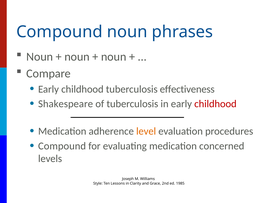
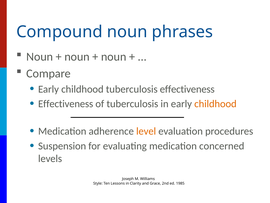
Shakespeare at (66, 104): Shakespeare -> Effectiveness
childhood at (215, 104) colour: red -> orange
Compound at (62, 146): Compound -> Suspension
